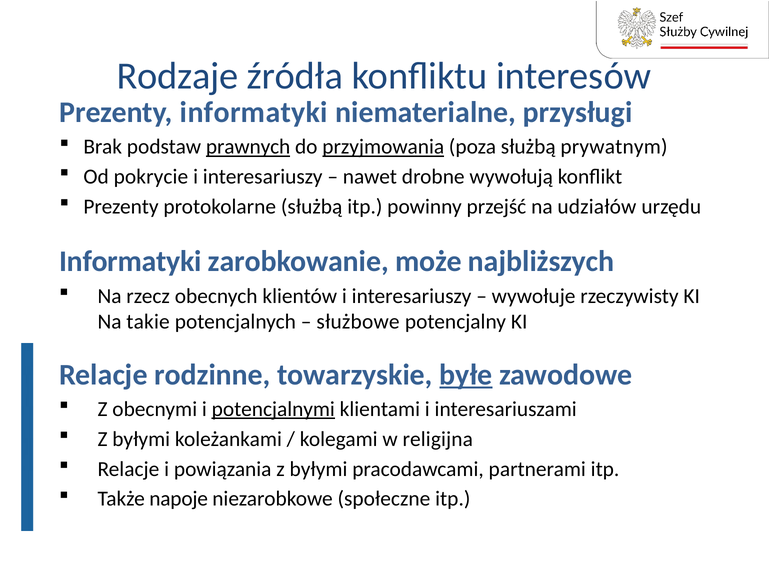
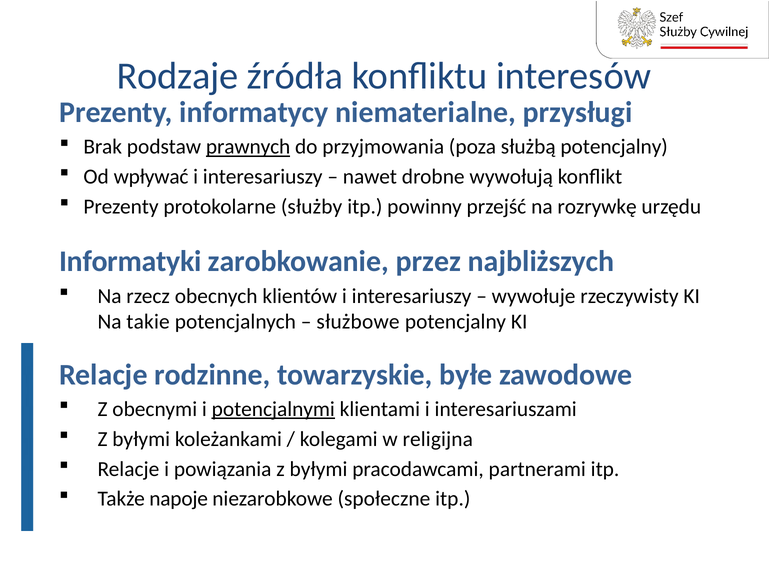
Prezenty informatyki: informatyki -> informatycy
przyjmowania underline: present -> none
służbą prywatnym: prywatnym -> potencjalny
pokrycie: pokrycie -> wpływać
protokolarne służbą: służbą -> służby
udziałów: udziałów -> rozrywkę
może: może -> przez
byłe underline: present -> none
